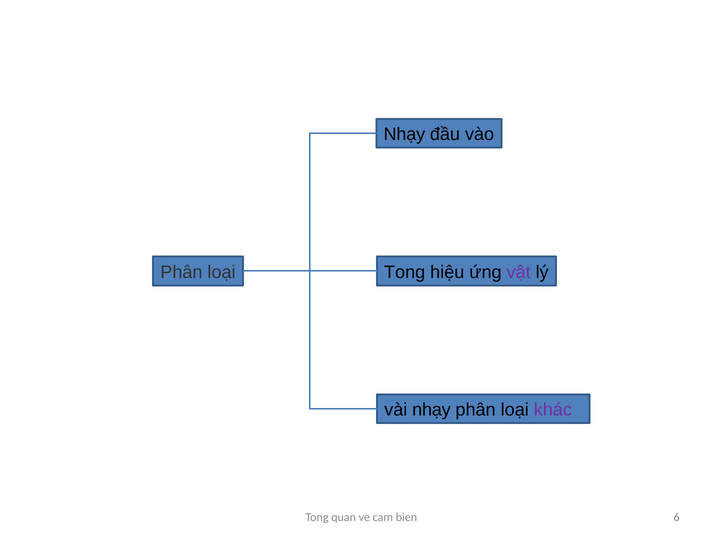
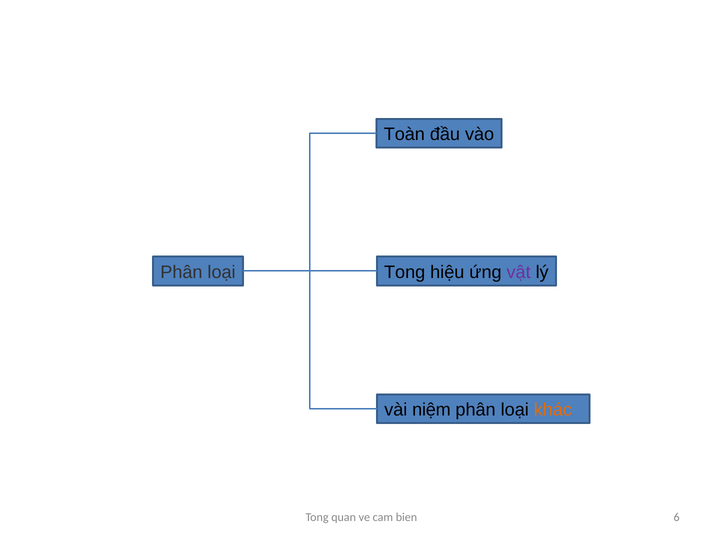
Nhạy at (404, 135): Nhạy -> Toàn
vài nhạy: nhạy -> niệm
khác colour: purple -> orange
